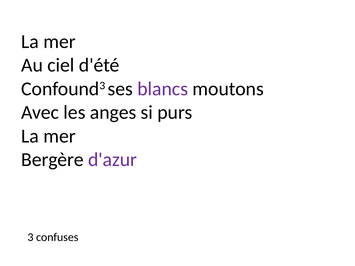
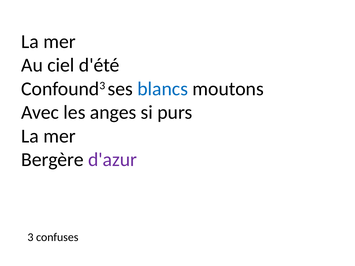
blancs colour: purple -> blue
